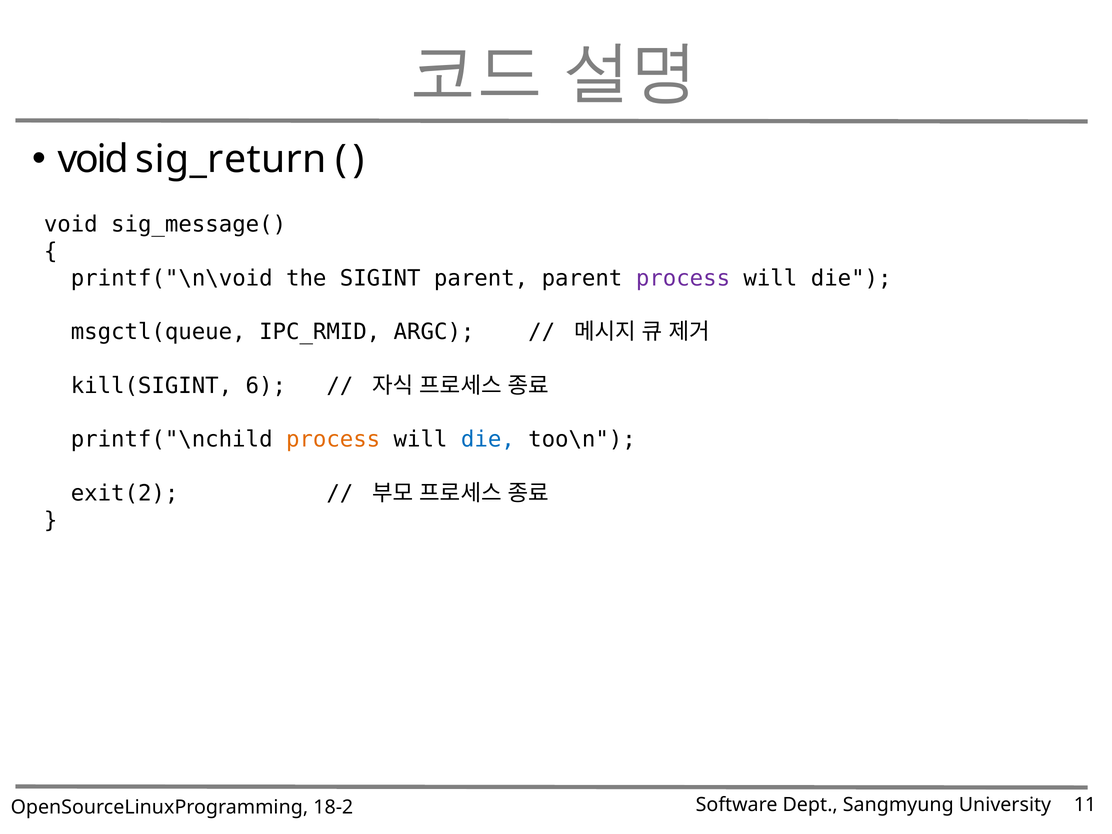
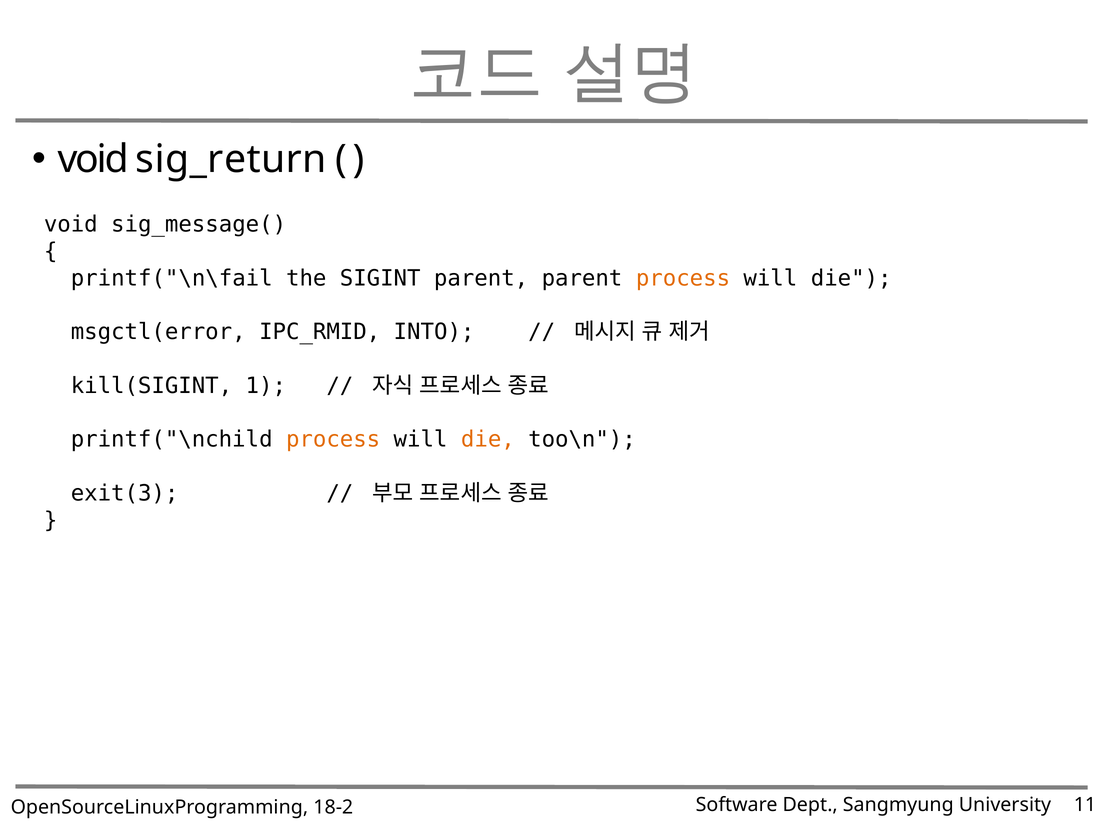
printf("\n\void: printf("\n\void -> printf("\n\fail
process at (683, 278) colour: purple -> orange
msgctl(queue: msgctl(queue -> msgctl(error
ARGC: ARGC -> INTO
6: 6 -> 1
die at (488, 440) colour: blue -> orange
exit(2: exit(2 -> exit(3
